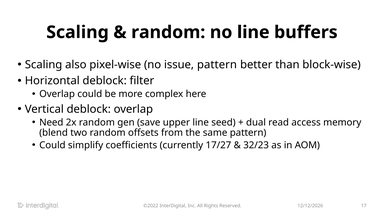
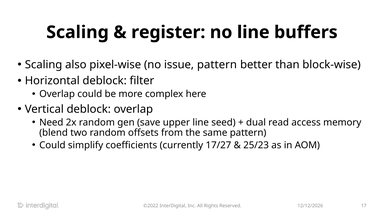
random at (168, 32): random -> register
32/23: 32/23 -> 25/23
